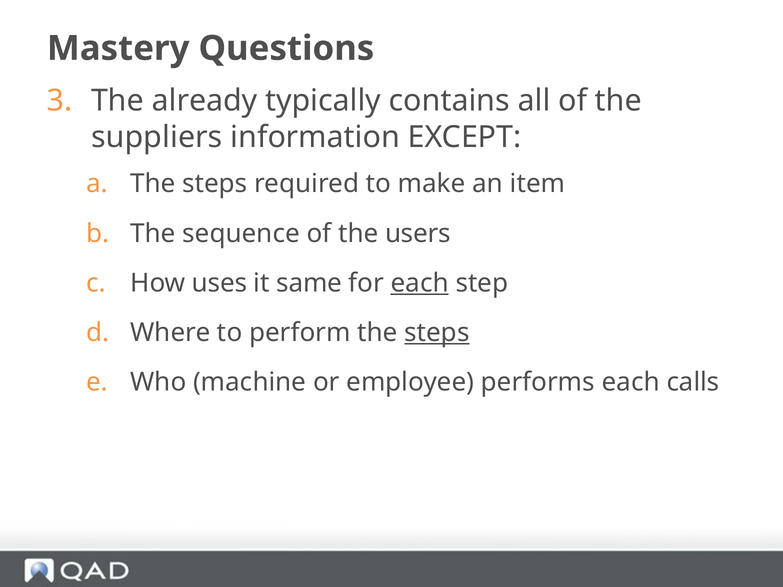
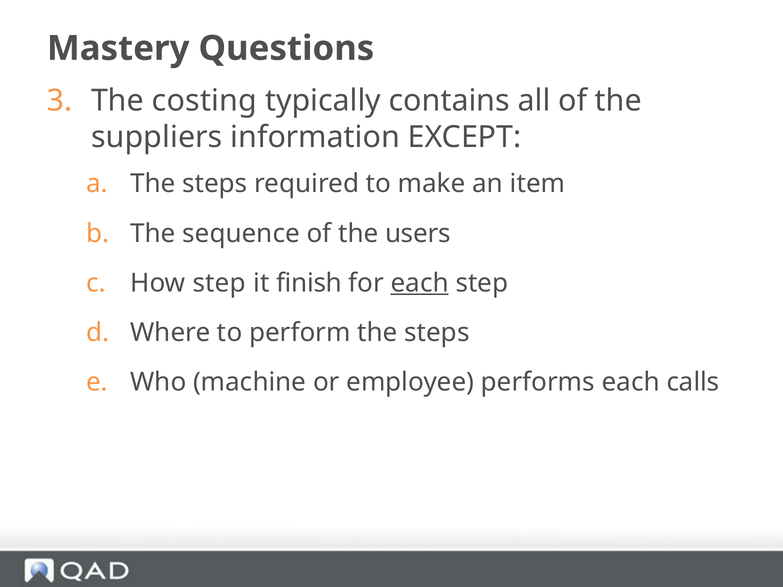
already: already -> costing
How uses: uses -> step
same: same -> finish
steps at (437, 333) underline: present -> none
